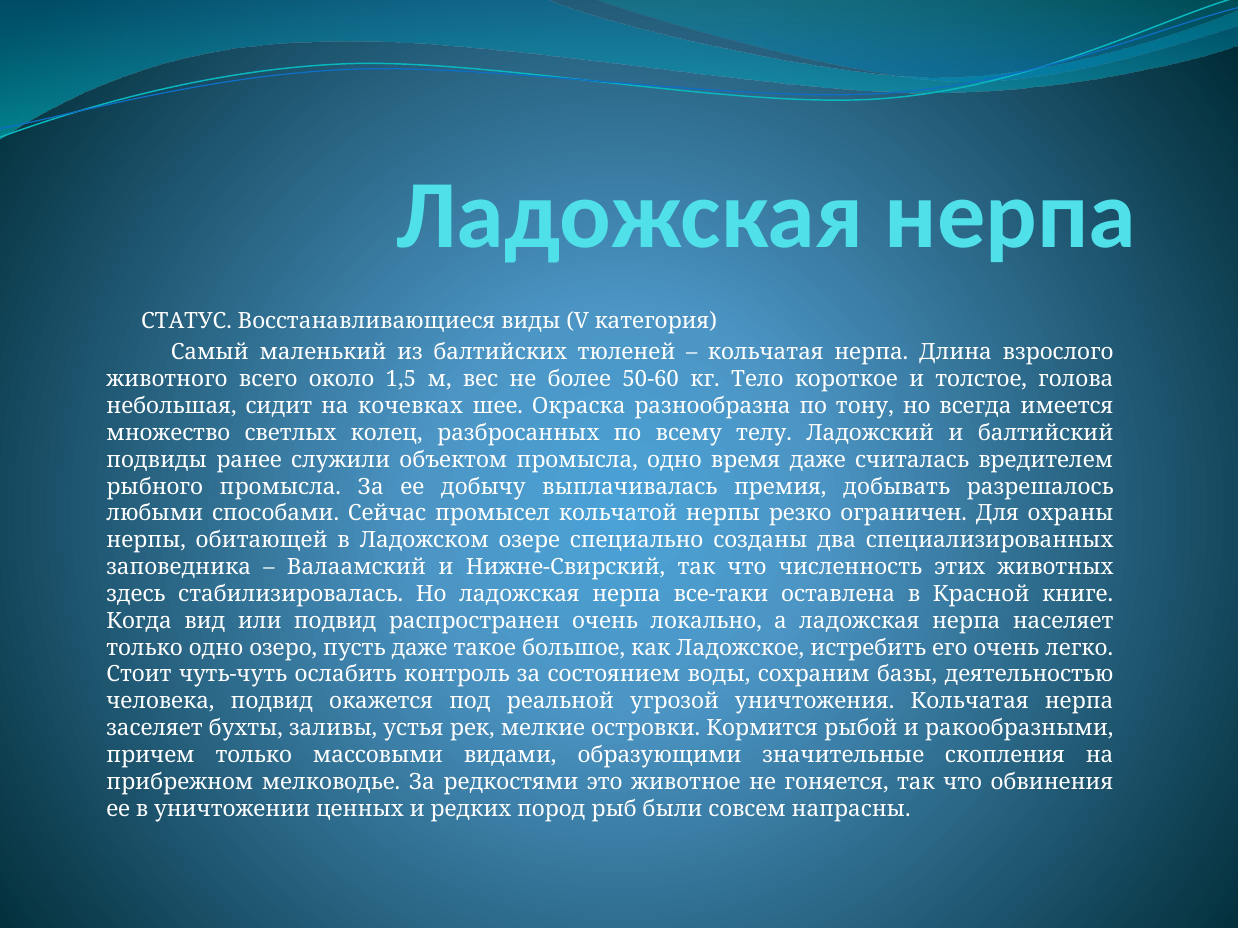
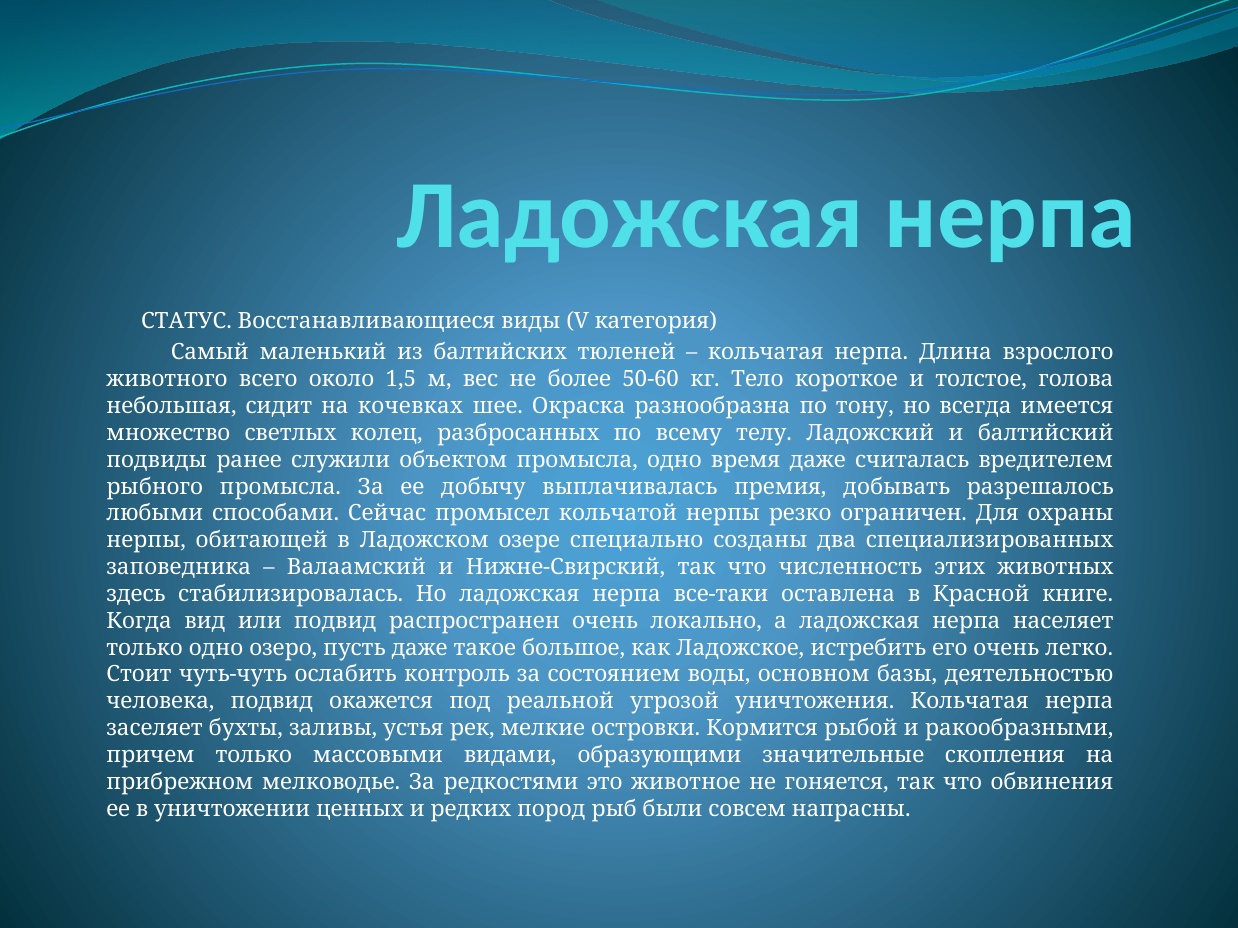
сохраним: сохраним -> основном
